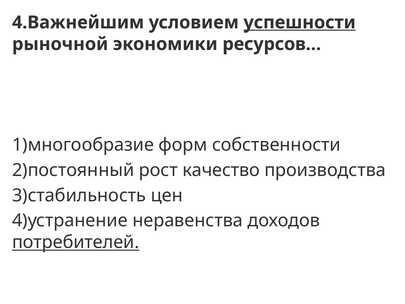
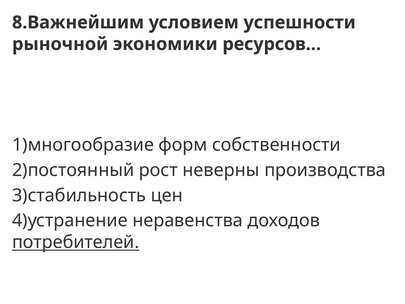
4.Важнейшим: 4.Важнейшим -> 8.Важнейшим
успешности underline: present -> none
качество: качество -> неверны
